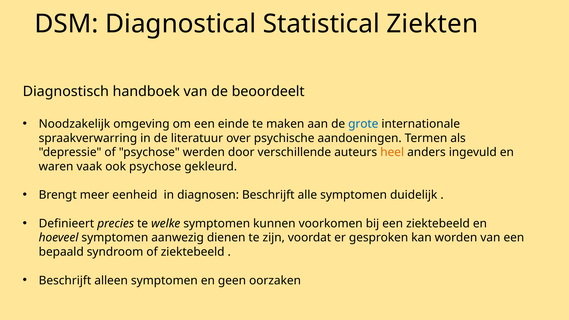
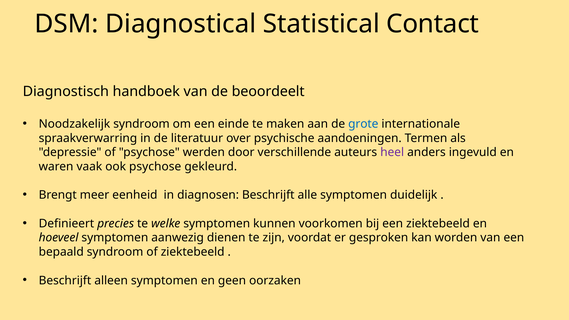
Ziekten: Ziekten -> Contact
Noodzakelijk omgeving: omgeving -> syndroom
heel colour: orange -> purple
